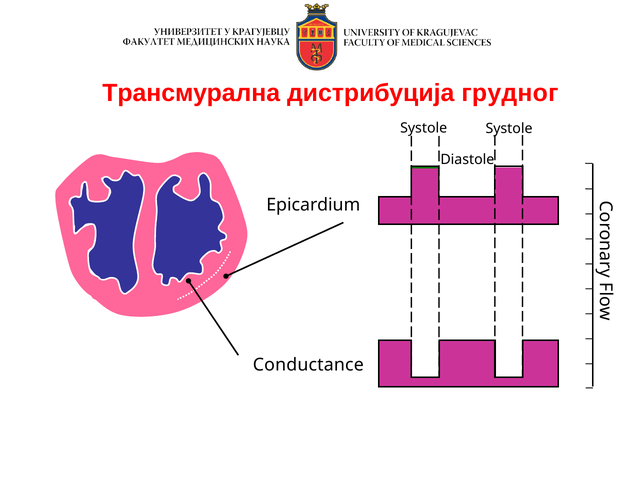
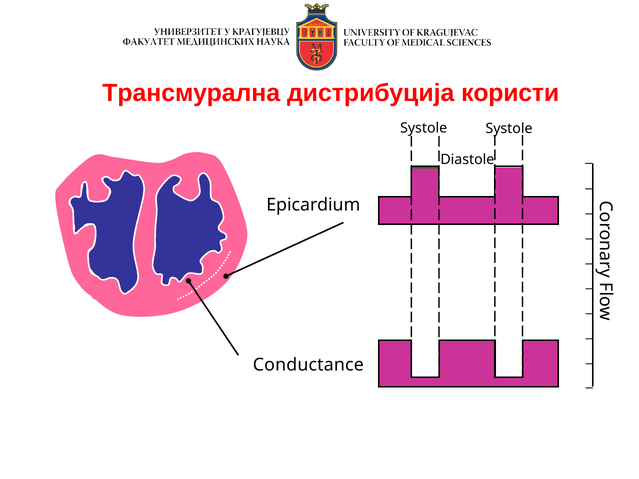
грудног: грудног -> користи
